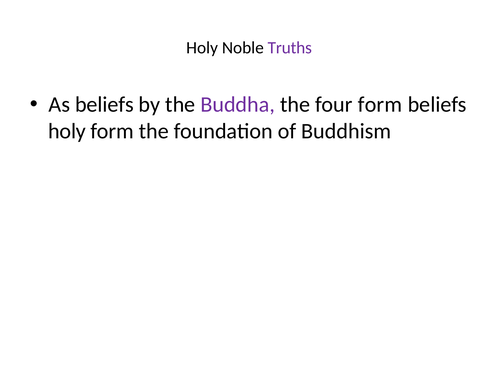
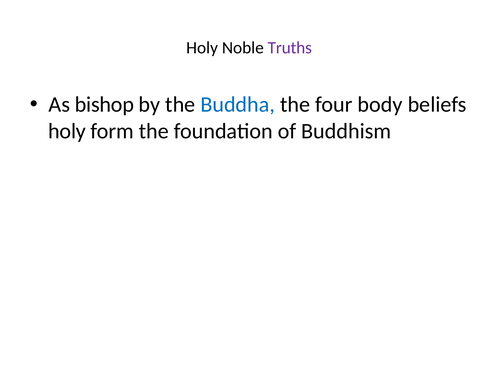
As beliefs: beliefs -> bishop
Buddha colour: purple -> blue
four form: form -> body
